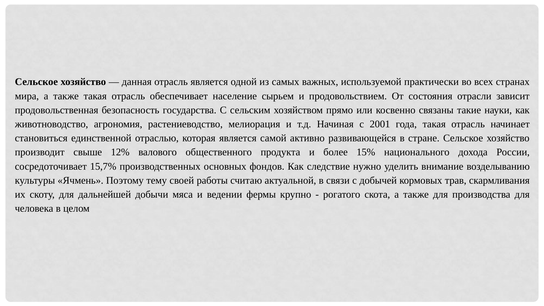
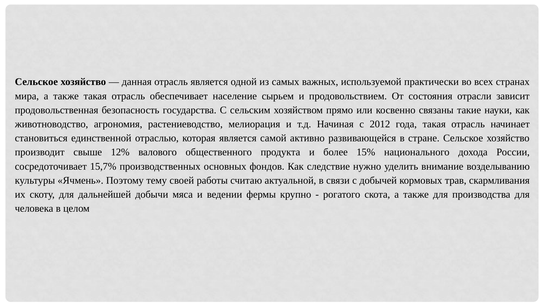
2001: 2001 -> 2012
